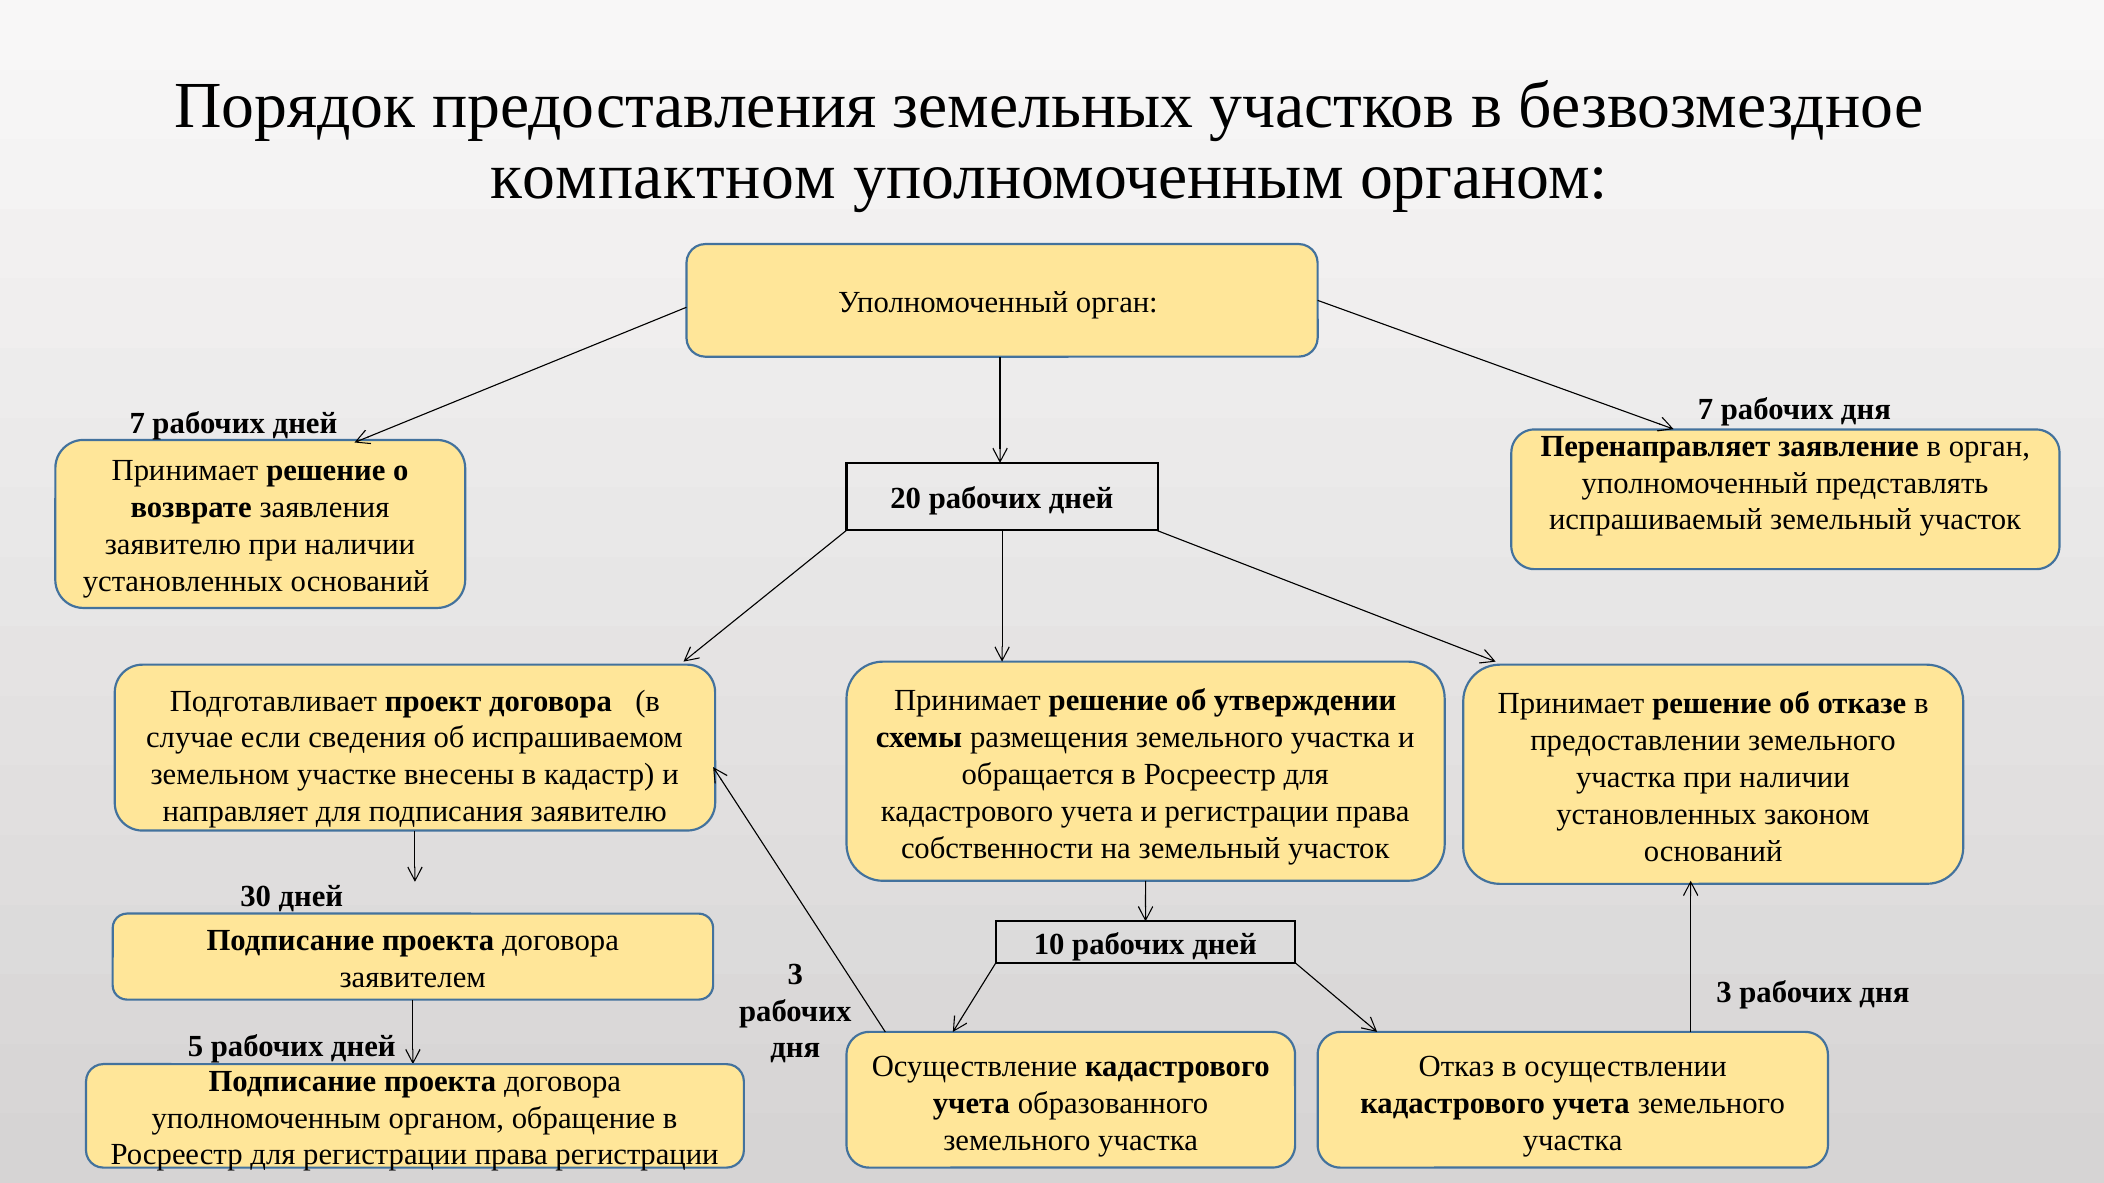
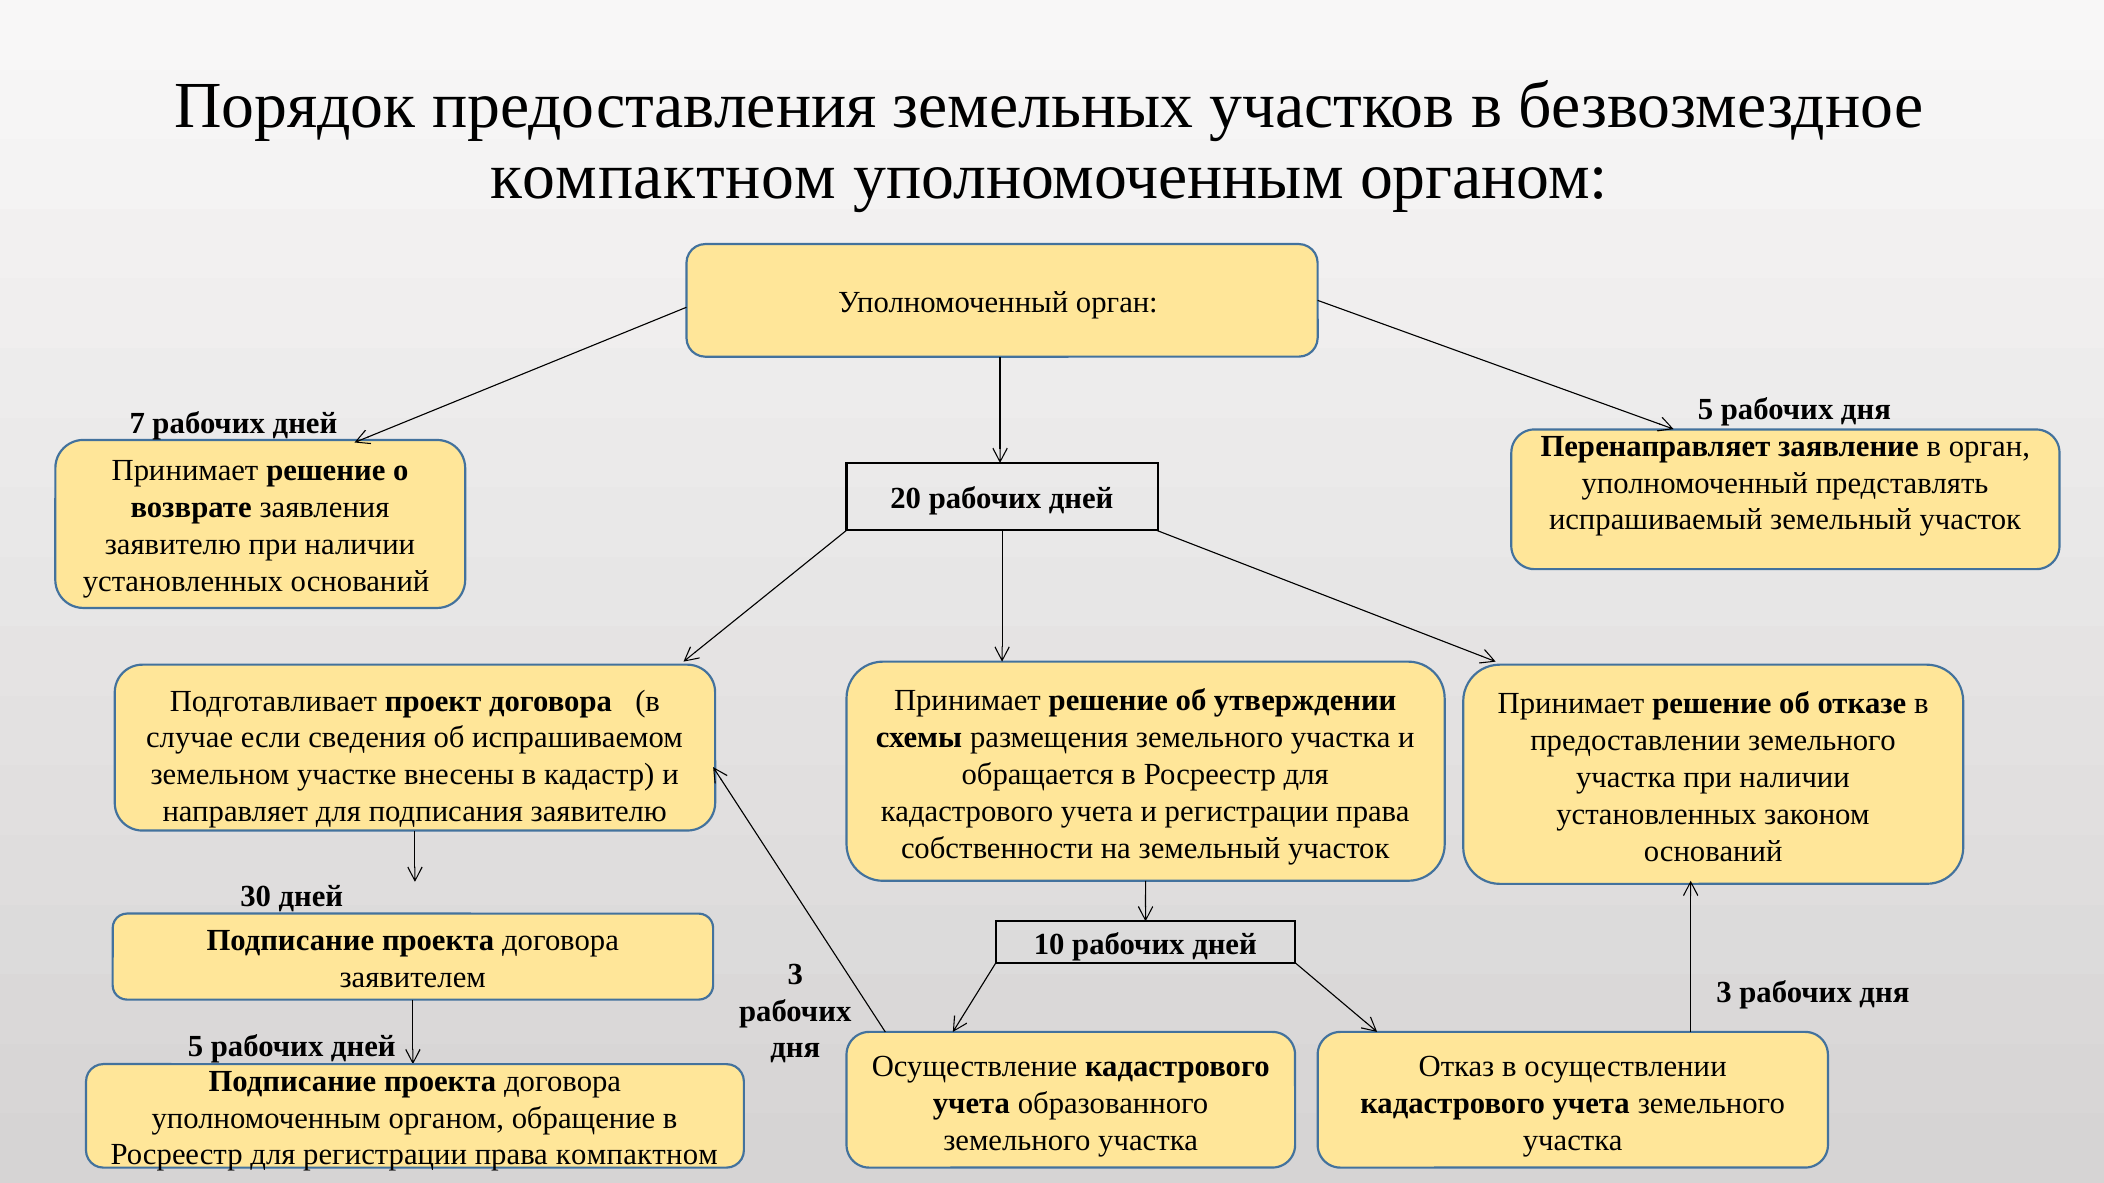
дней 7: 7 -> 5
права регистрации: регистрации -> компактном
